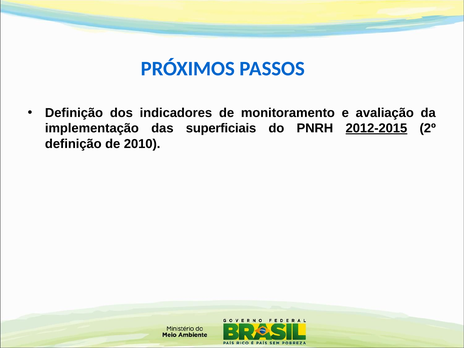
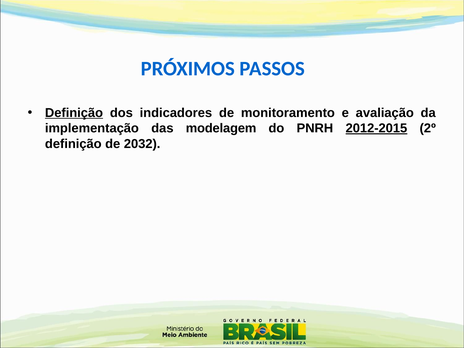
Definição at (74, 113) underline: none -> present
superficiais: superficiais -> modelagem
2010: 2010 -> 2032
